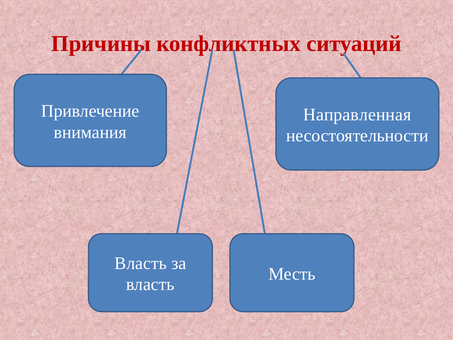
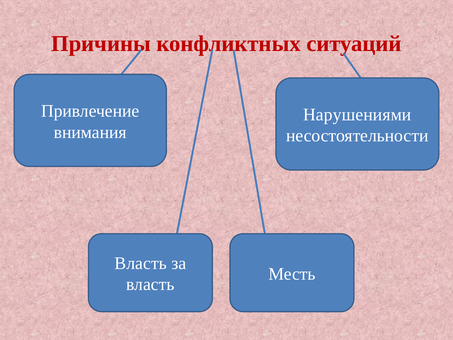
Направленная: Направленная -> Нарушениями
